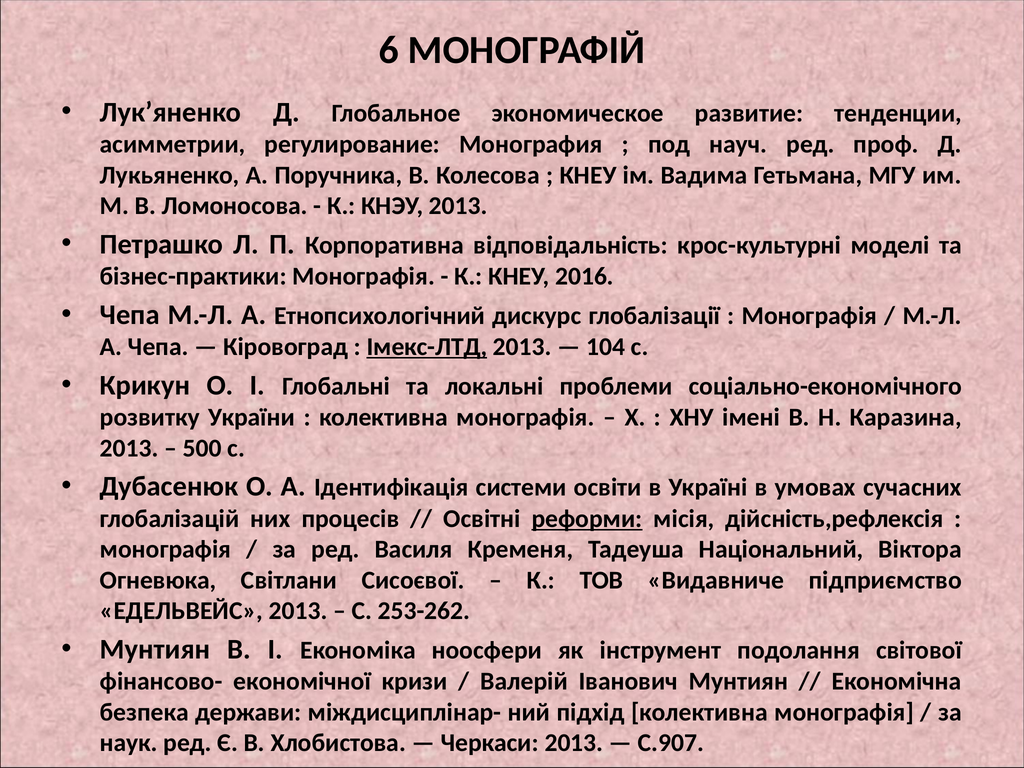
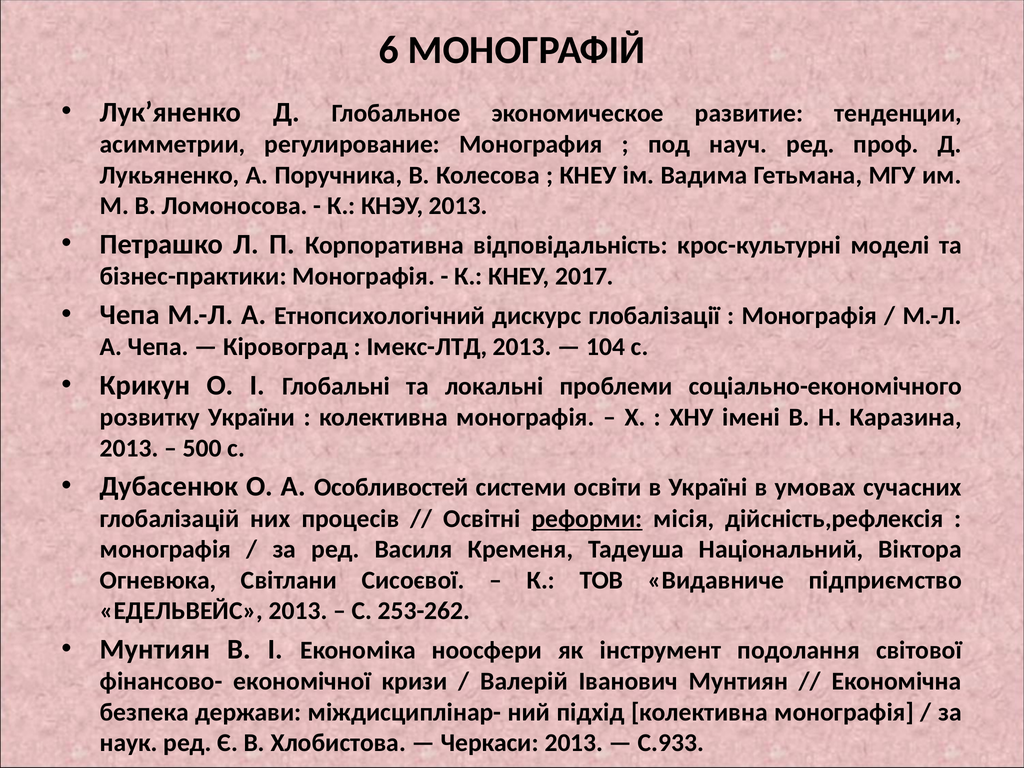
2016: 2016 -> 2017
Імекс-ЛТД underline: present -> none
Ідентифікація: Ідентифікація -> Особливостей
С.907: С.907 -> С.933
